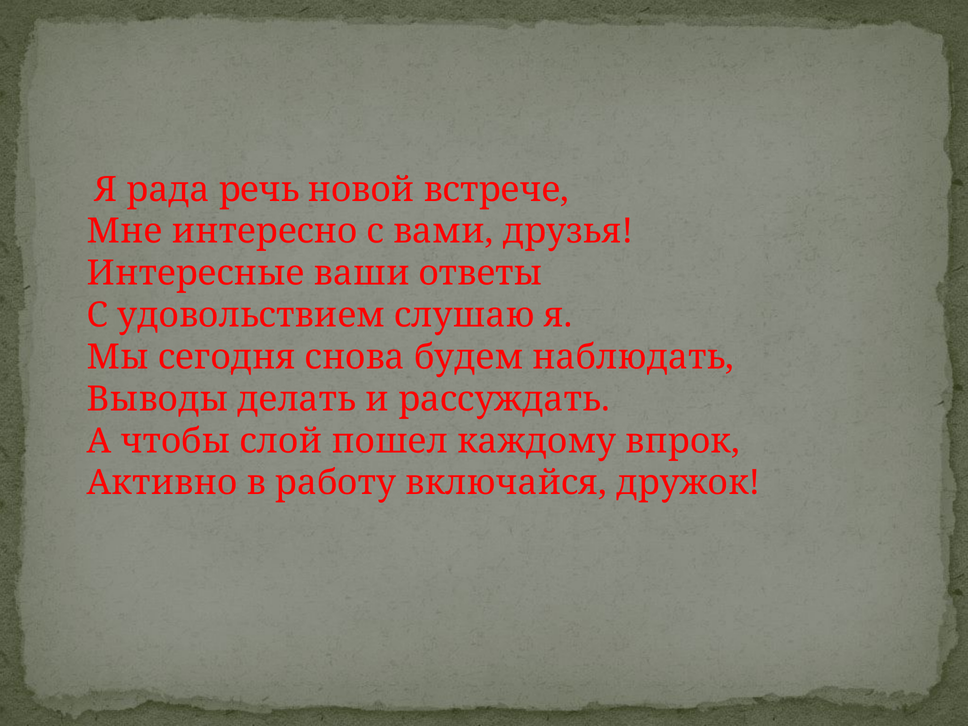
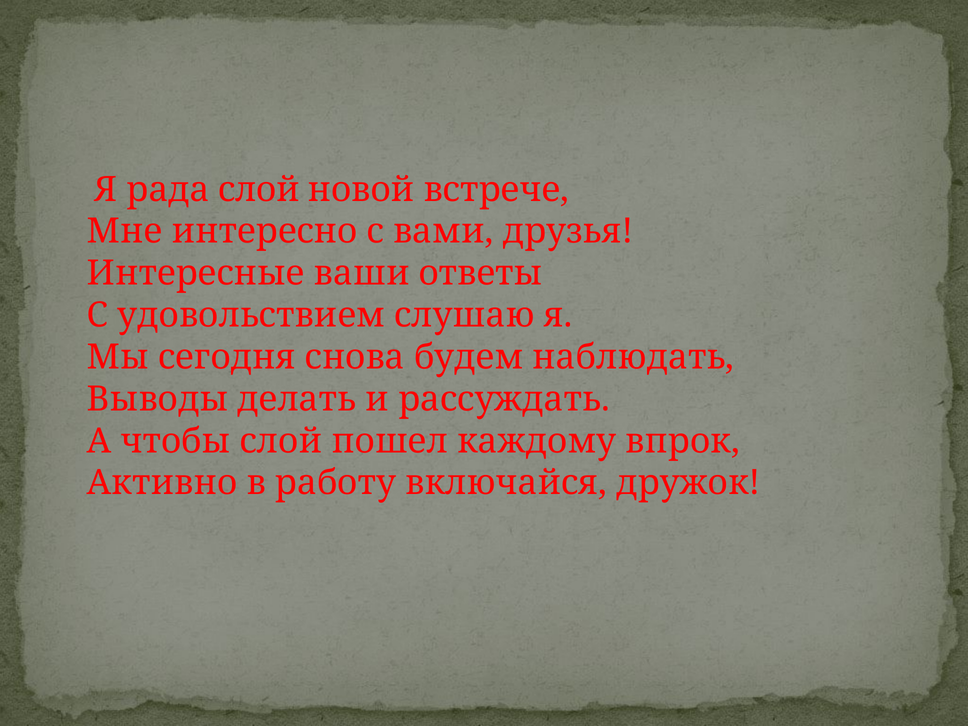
рада речь: речь -> слой
